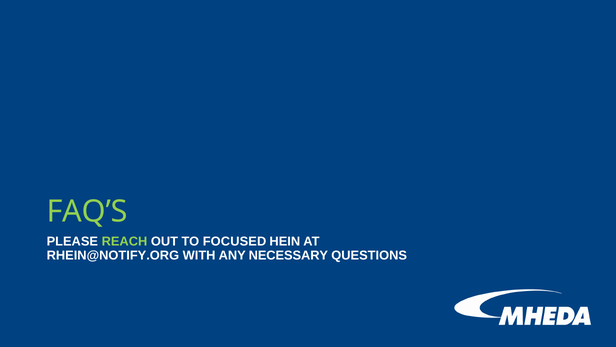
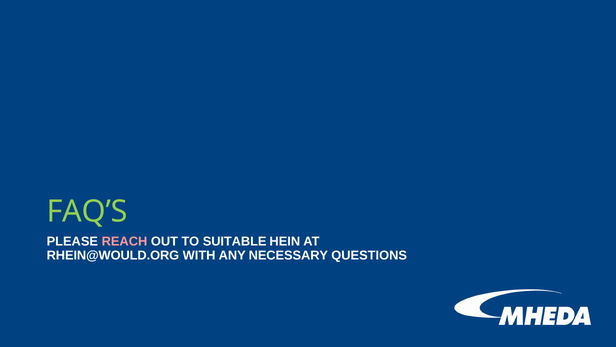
REACH colour: light green -> pink
FOCUSED: FOCUSED -> SUITABLE
RHEIN@NOTIFY.ORG: RHEIN@NOTIFY.ORG -> RHEIN@WOULD.ORG
